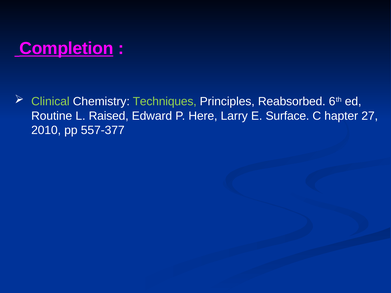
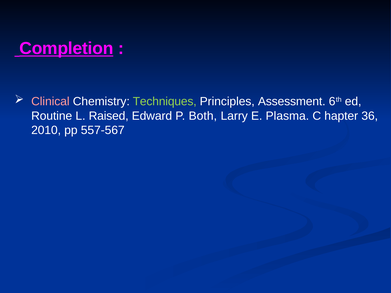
Clinical colour: light green -> pink
Reabsorbed: Reabsorbed -> Assessment
Here: Here -> Both
Surface: Surface -> Plasma
27: 27 -> 36
557-377: 557-377 -> 557-567
